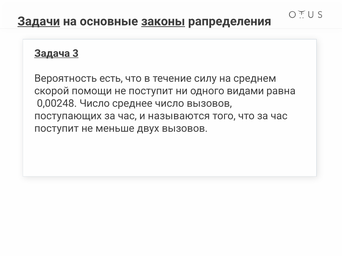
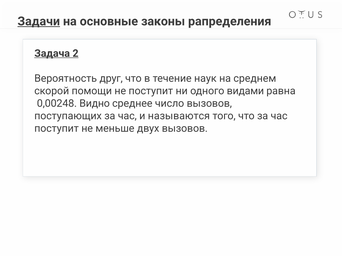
законы underline: present -> none
3: 3 -> 2
есть: есть -> друг
силу: силу -> наук
0,00248 Число: Число -> Видно
